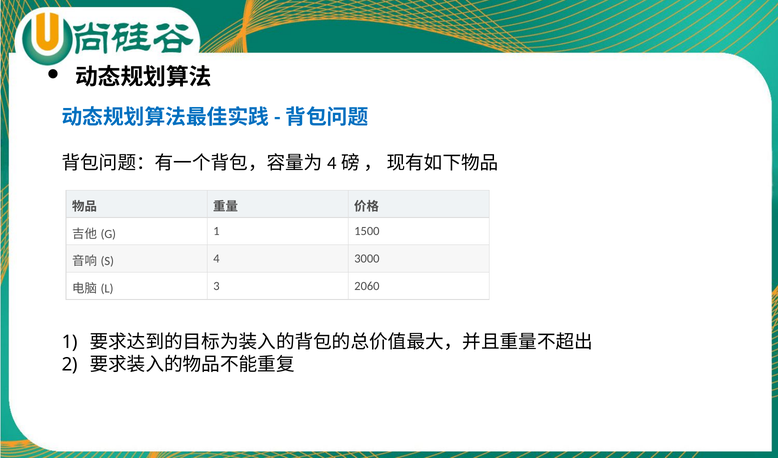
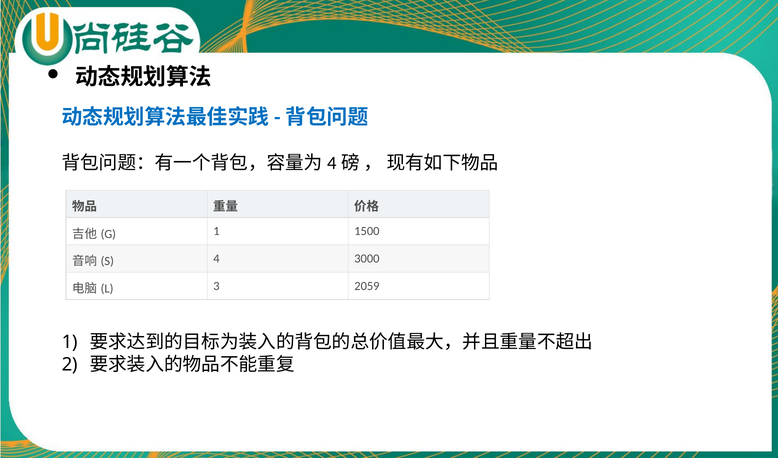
2060: 2060 -> 2059
